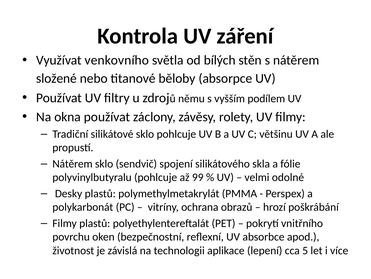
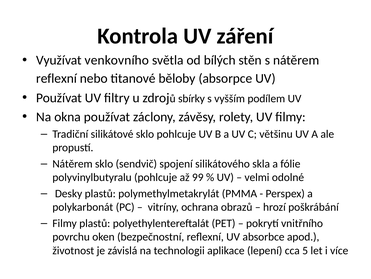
složené at (57, 78): složené -> reflexní
němu: němu -> sbírky
